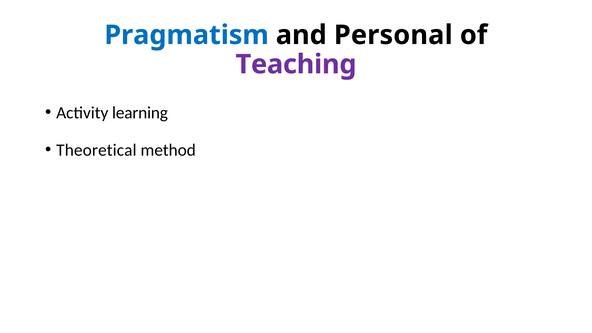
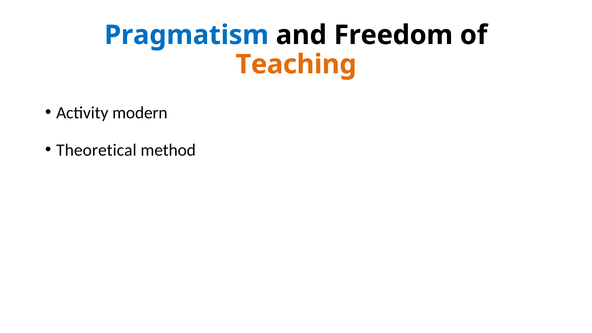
Personal: Personal -> Freedom
Teaching colour: purple -> orange
learning: learning -> modern
